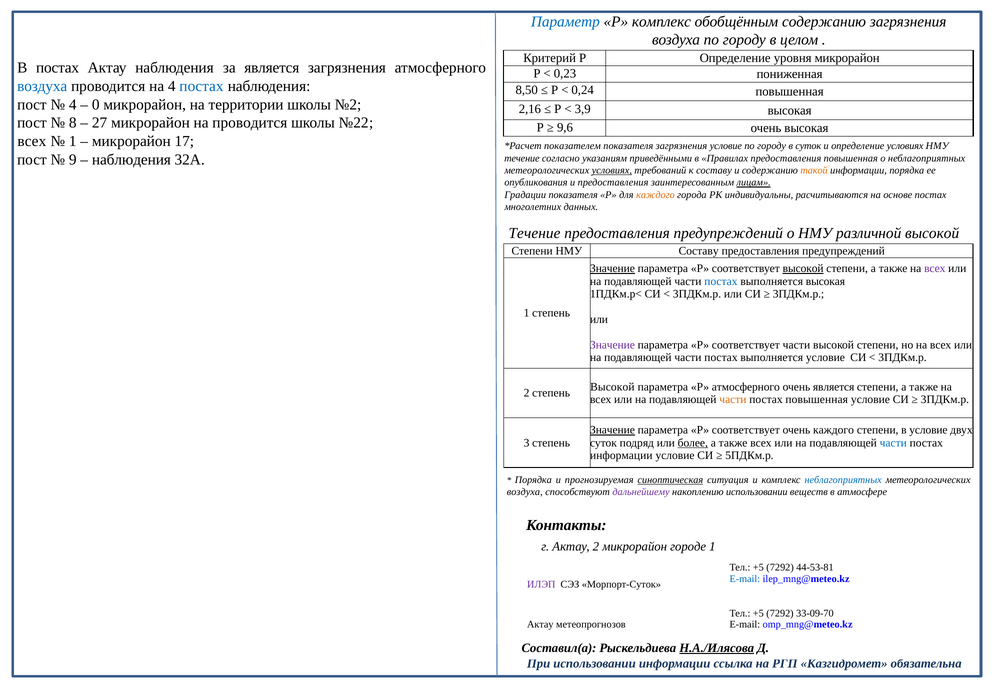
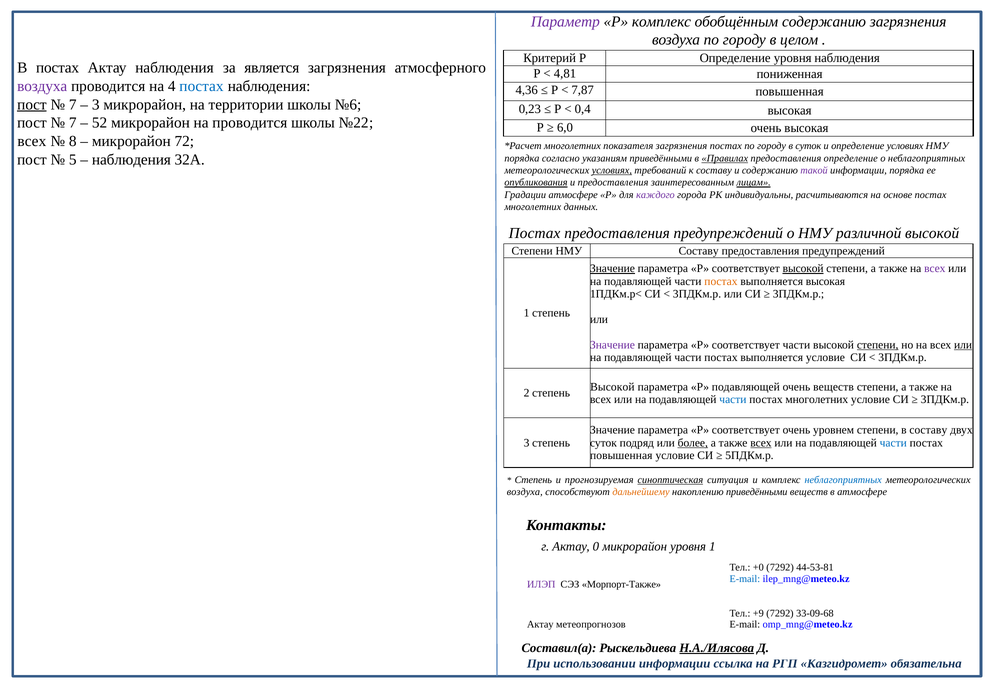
Параметр colour: blue -> purple
уровня микрорайон: микрорайон -> наблюдения
0,23: 0,23 -> 4,81
воздуха at (42, 86) colour: blue -> purple
8,50: 8,50 -> 4,36
0,24: 0,24 -> 7,87
пост at (32, 105) underline: none -> present
4 at (73, 105): 4 -> 7
0 at (96, 105): 0 -> 3
№2: №2 -> №6
2,16: 2,16 -> 0,23
3,9: 3,9 -> 0,4
8 at (73, 123): 8 -> 7
27: 27 -> 52
9,6: 9,6 -> 6,0
1 at (73, 141): 1 -> 8
17: 17 -> 72
показателем at (572, 146): показателем -> многолетних
загрязнения условие: условие -> постах
9: 9 -> 5
течение at (522, 158): течение -> порядка
Правилах underline: none -> present
предоставления повышенная: повышенная -> определение
такой colour: orange -> purple
опубликования underline: none -> present
Градации показателя: показателя -> атмосфере
каждого at (655, 195) colour: orange -> purple
Течение at (535, 233): Течение -> Постах
постах at (721, 281) colour: blue -> orange
степени at (878, 345) underline: none -> present
или at (963, 345) underline: none -> present
Р атмосферного: атмосферного -> подавляющей
очень является: является -> веществ
части at (733, 400) colour: orange -> blue
повышенная at (817, 400): повышенная -> многолетних
Значение at (612, 430) underline: present -> none
очень каждого: каждого -> уровнем
в условие: условие -> составу
всех at (761, 443) underline: none -> present
информации at (621, 456): информации -> повышенная
Порядка at (533, 480): Порядка -> Степень
дальнейшему colour: purple -> orange
накоплению использовании: использовании -> приведёнными
Актау 2: 2 -> 0
микрорайон городе: городе -> уровня
+5 at (758, 567): +5 -> +0
Морпорт-Суток: Морпорт-Суток -> Морпорт-Также
+5 at (758, 613): +5 -> +9
33-09-70: 33-09-70 -> 33-09-68
